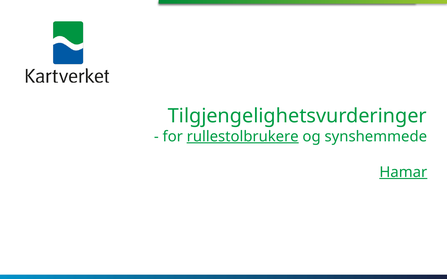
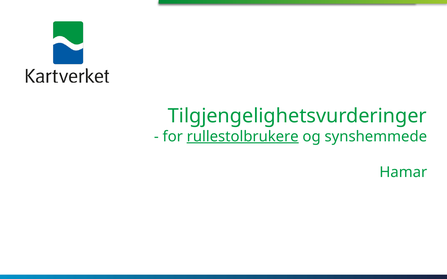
Hamar underline: present -> none
